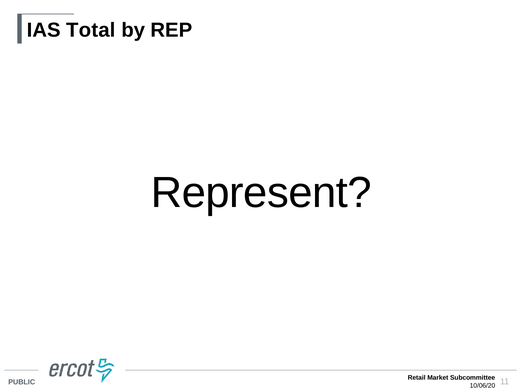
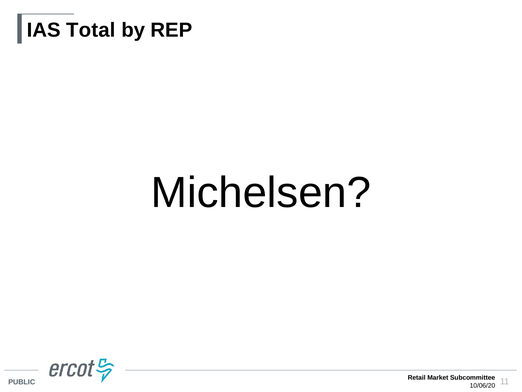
Represent: Represent -> Michelsen
